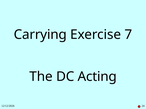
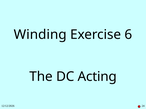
Carrying: Carrying -> Winding
7: 7 -> 6
